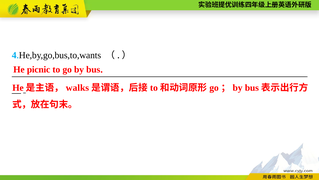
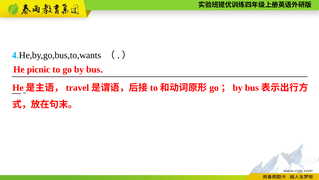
walks: walks -> travel
